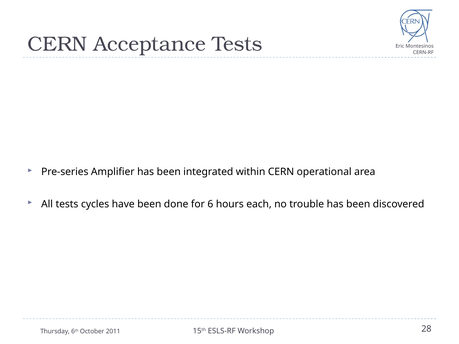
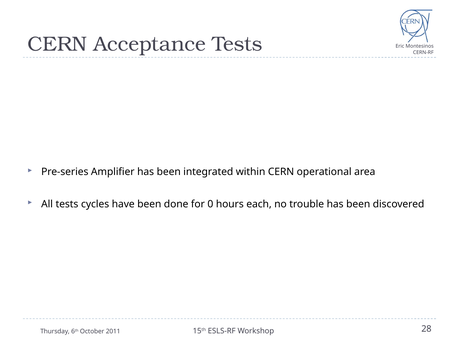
6: 6 -> 0
